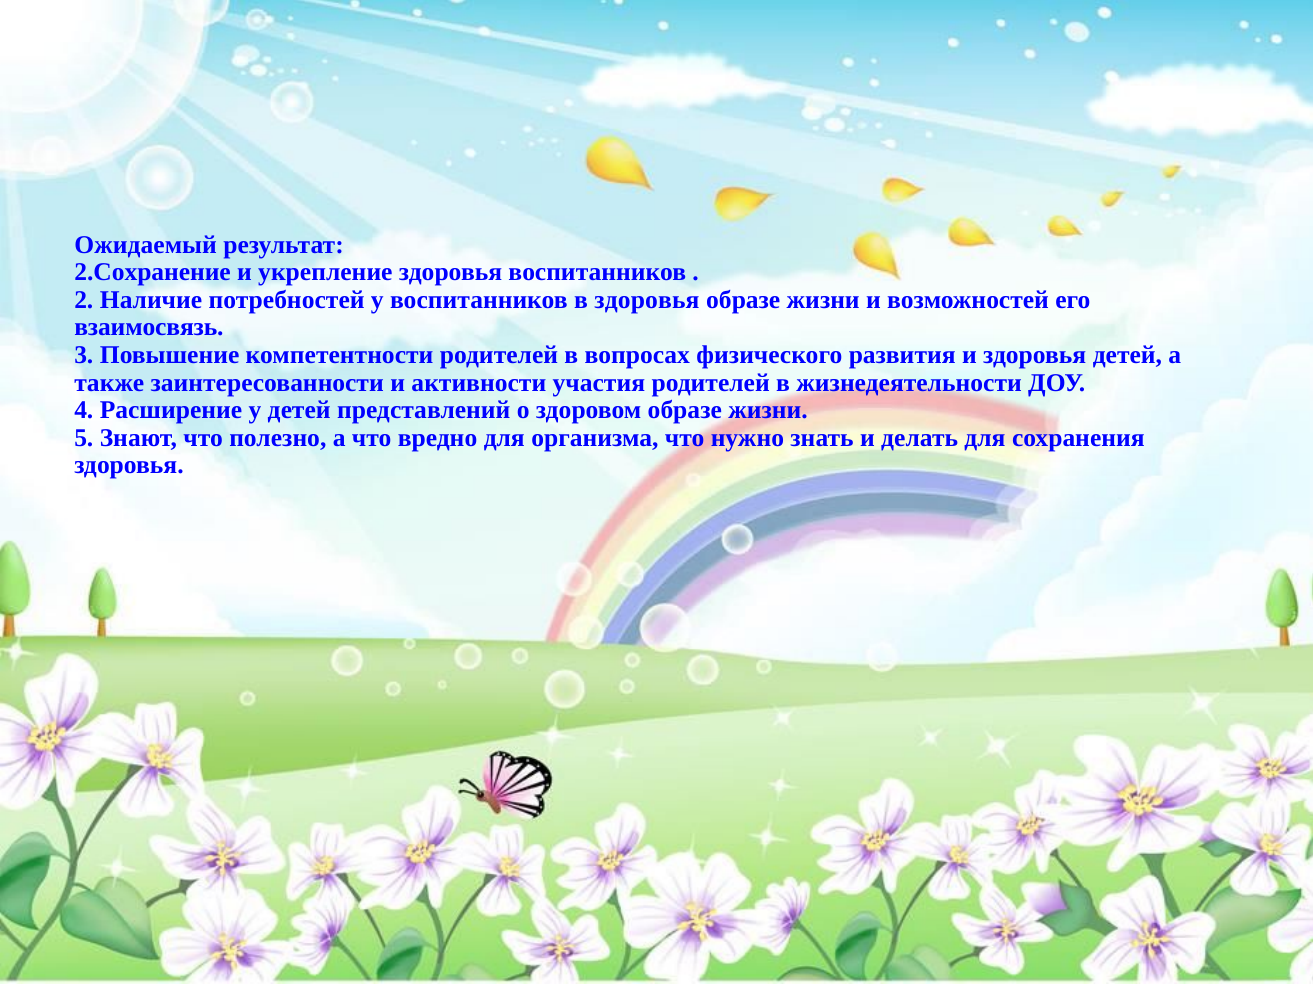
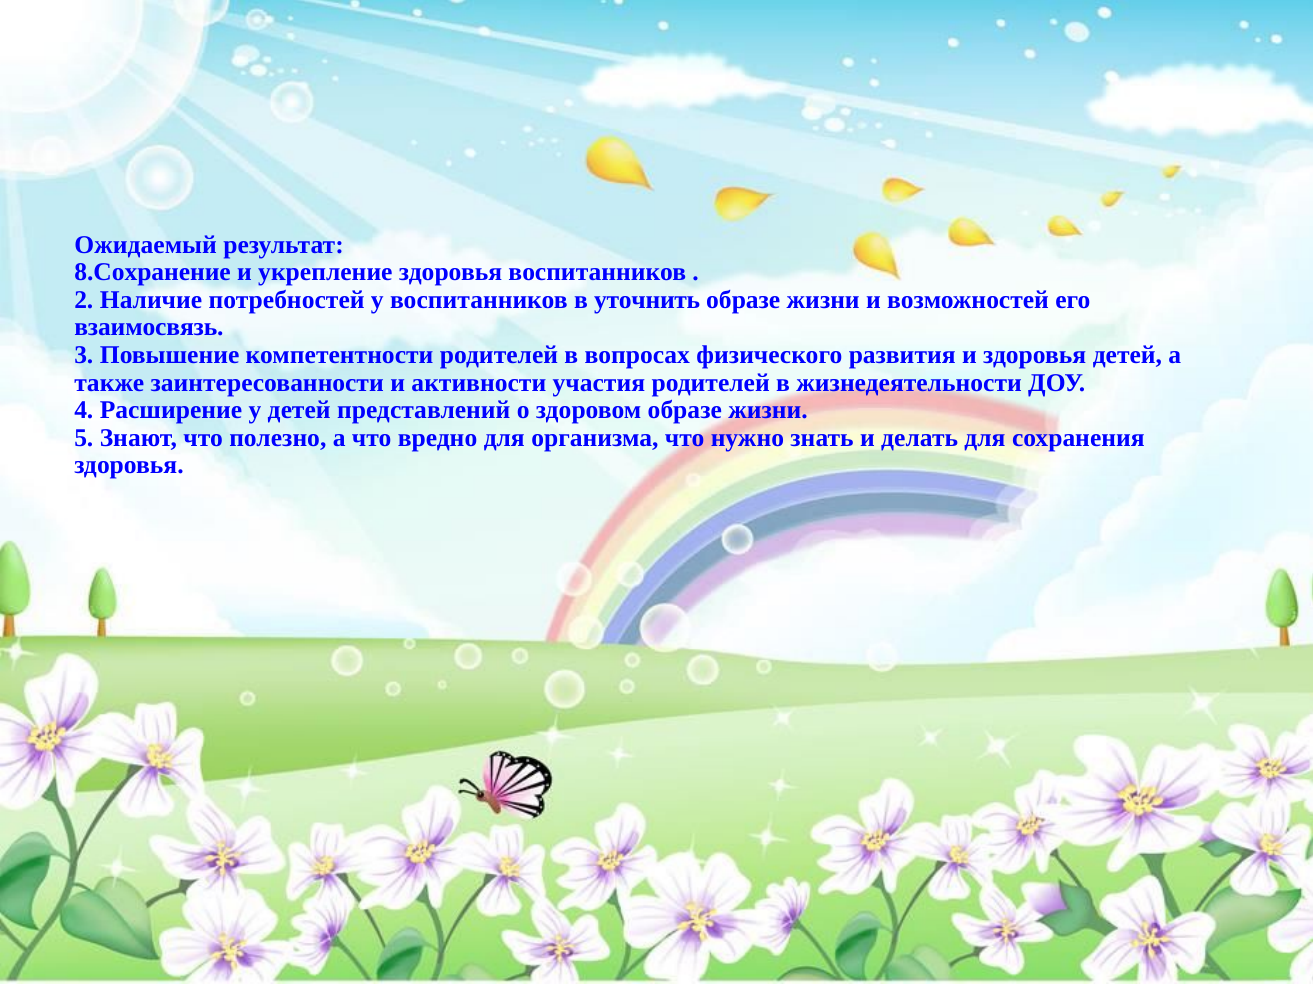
2.Сохранение: 2.Сохранение -> 8.Сохранение
в здоровья: здоровья -> уточнить
